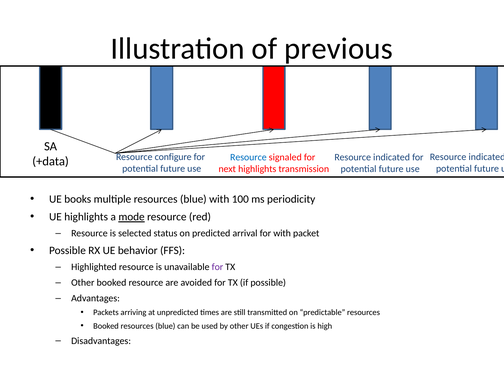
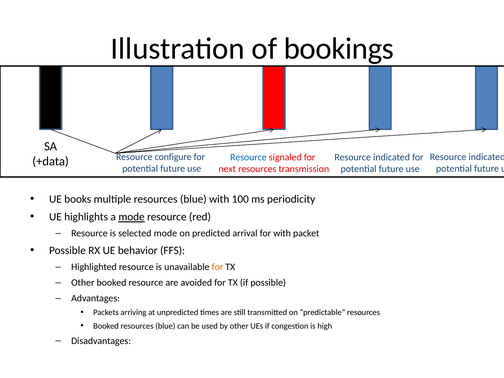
previous: previous -> bookings
next highlights: highlights -> resources
selected status: status -> mode
for at (217, 267) colour: purple -> orange
